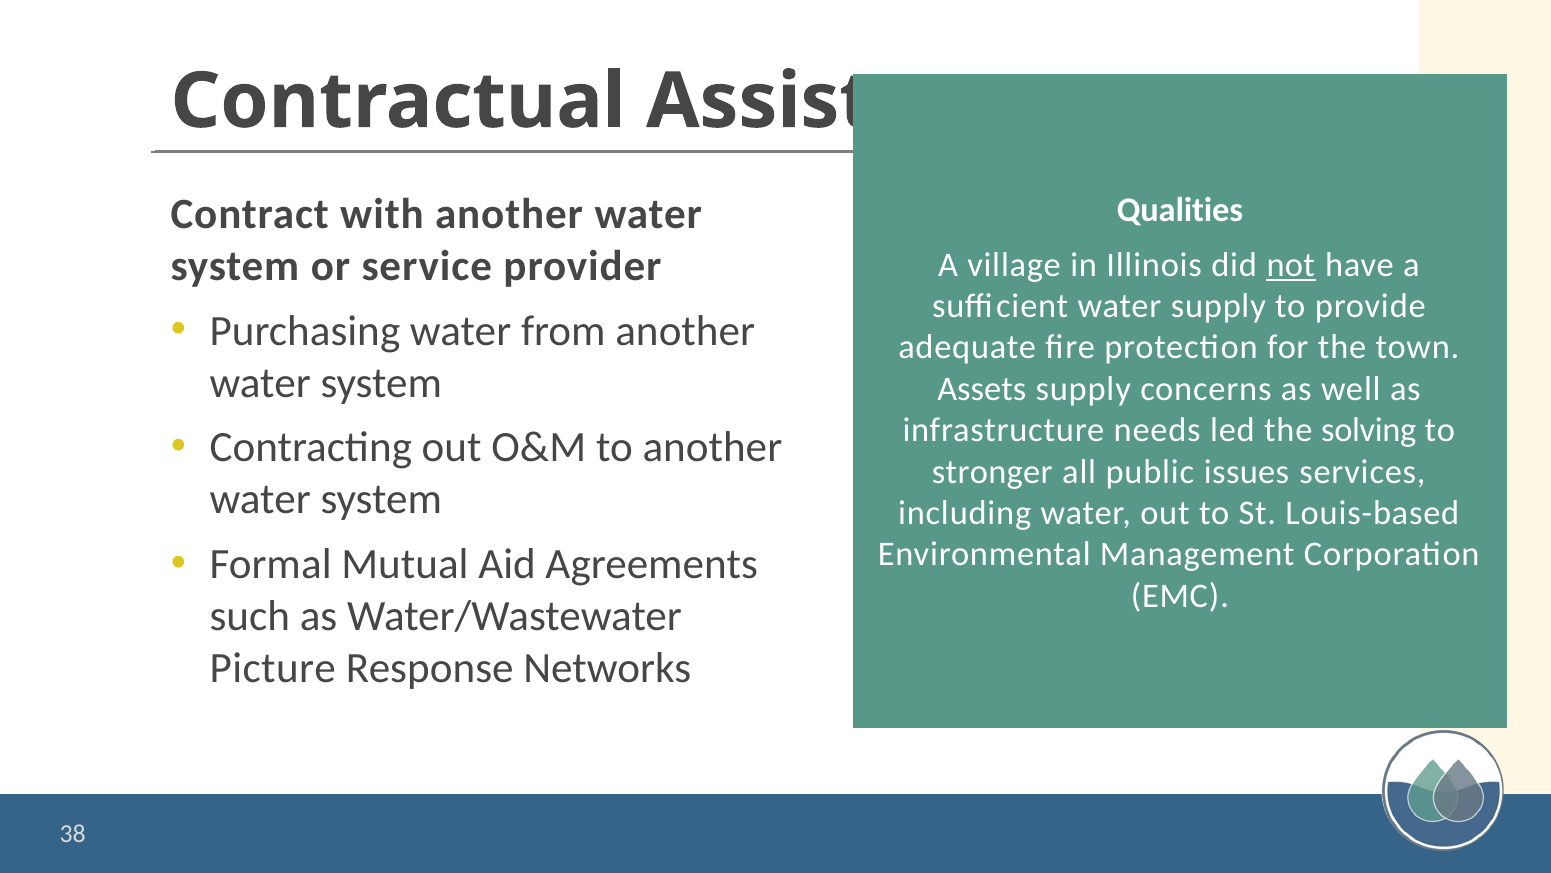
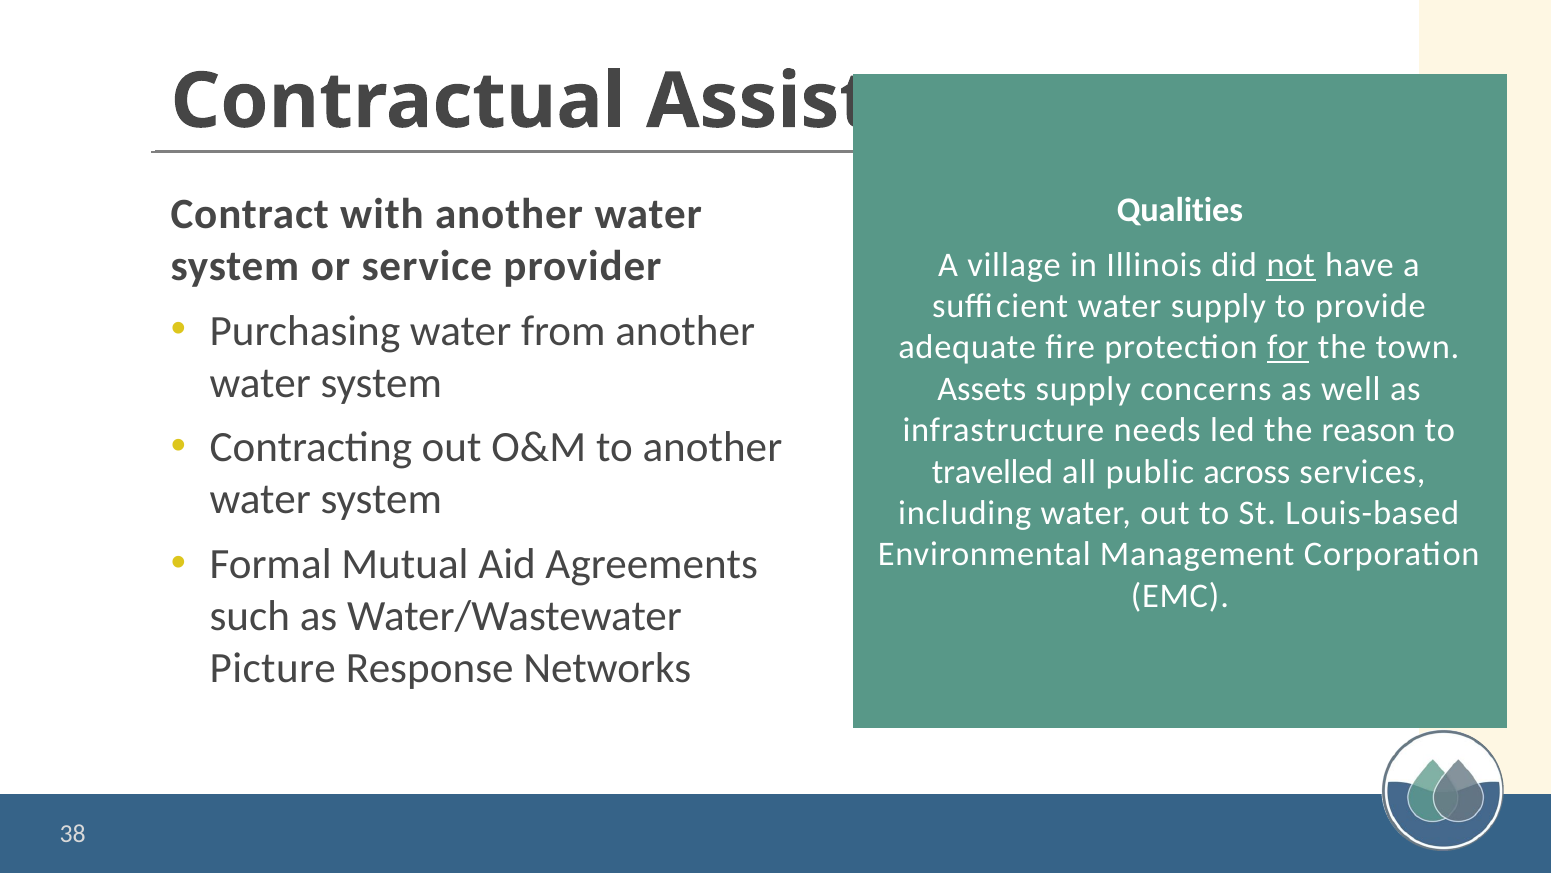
for underline: none -> present
solving: solving -> reason
stronger: stronger -> travelled
issues: issues -> across
